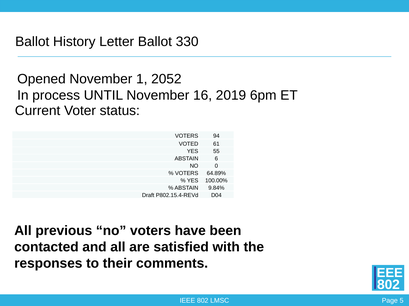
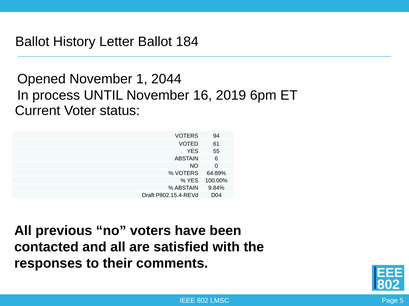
330: 330 -> 184
2052: 2052 -> 2044
